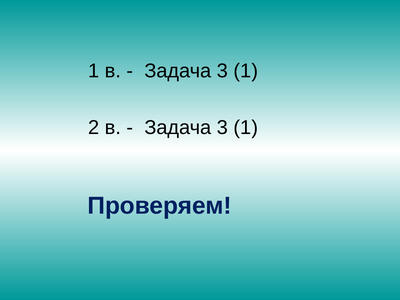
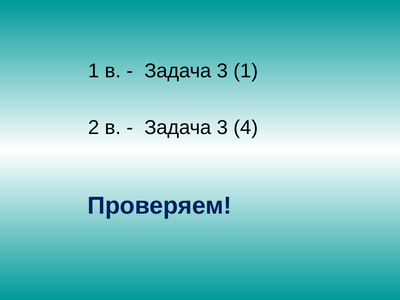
1 at (246, 128): 1 -> 4
